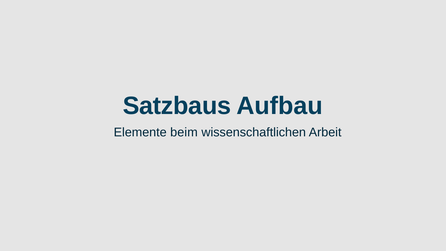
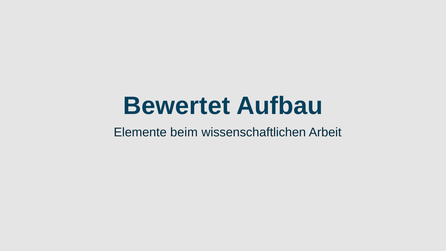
Satzbaus: Satzbaus -> Bewertet
